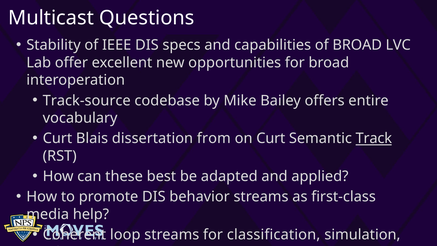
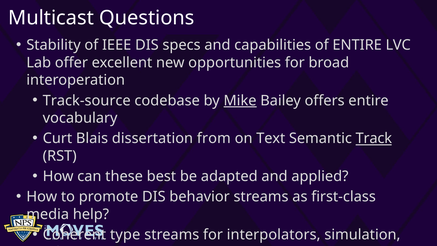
of BROAD: BROAD -> ENTIRE
Mike underline: none -> present
on Curt: Curt -> Text
loop: loop -> type
classification: classification -> interpolators
